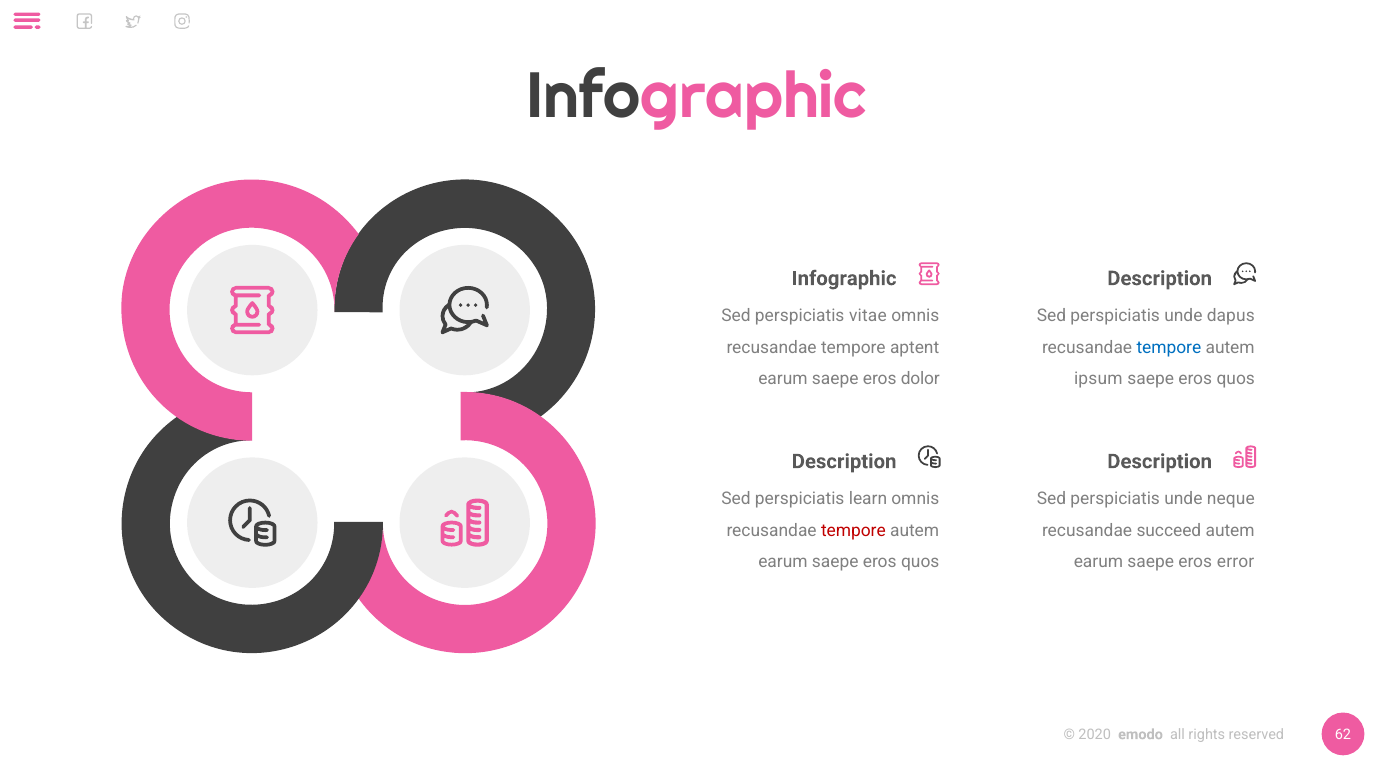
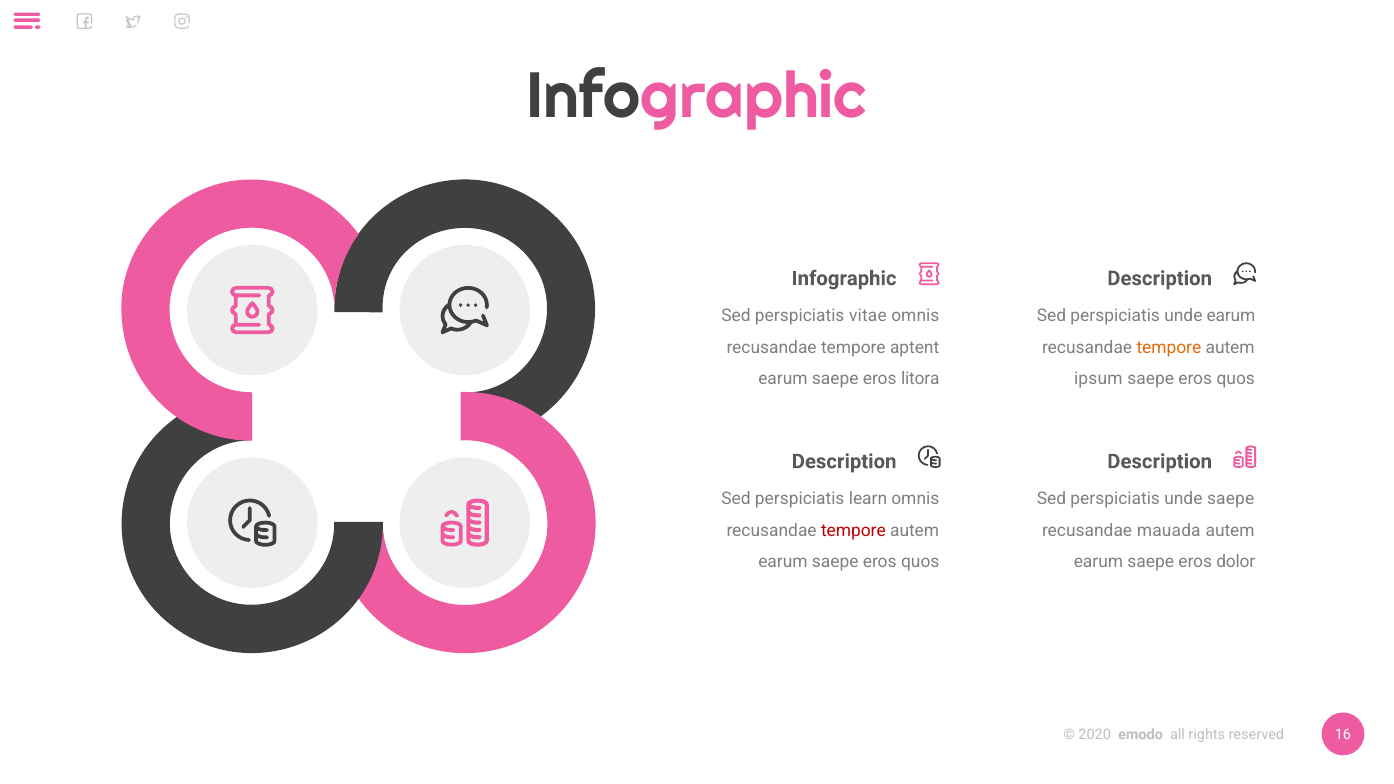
unde dapus: dapus -> earum
tempore at (1169, 347) colour: blue -> orange
dolor: dolor -> litora
unde neque: neque -> saepe
succeed: succeed -> mauada
error: error -> dolor
62: 62 -> 16
